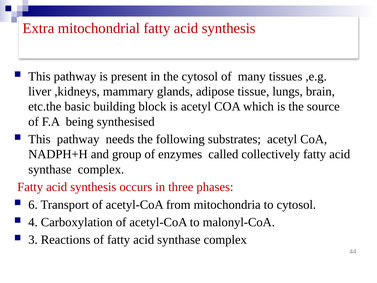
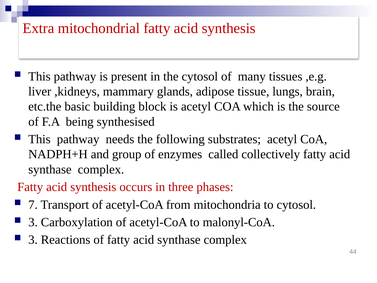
6: 6 -> 7
4 at (33, 222): 4 -> 3
